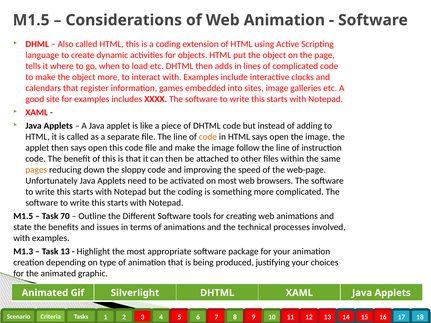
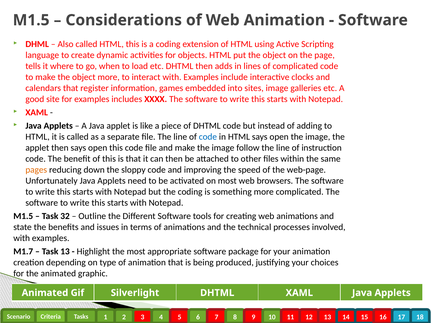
code at (208, 137) colour: orange -> blue
70: 70 -> 32
M1.3: M1.3 -> M1.7
